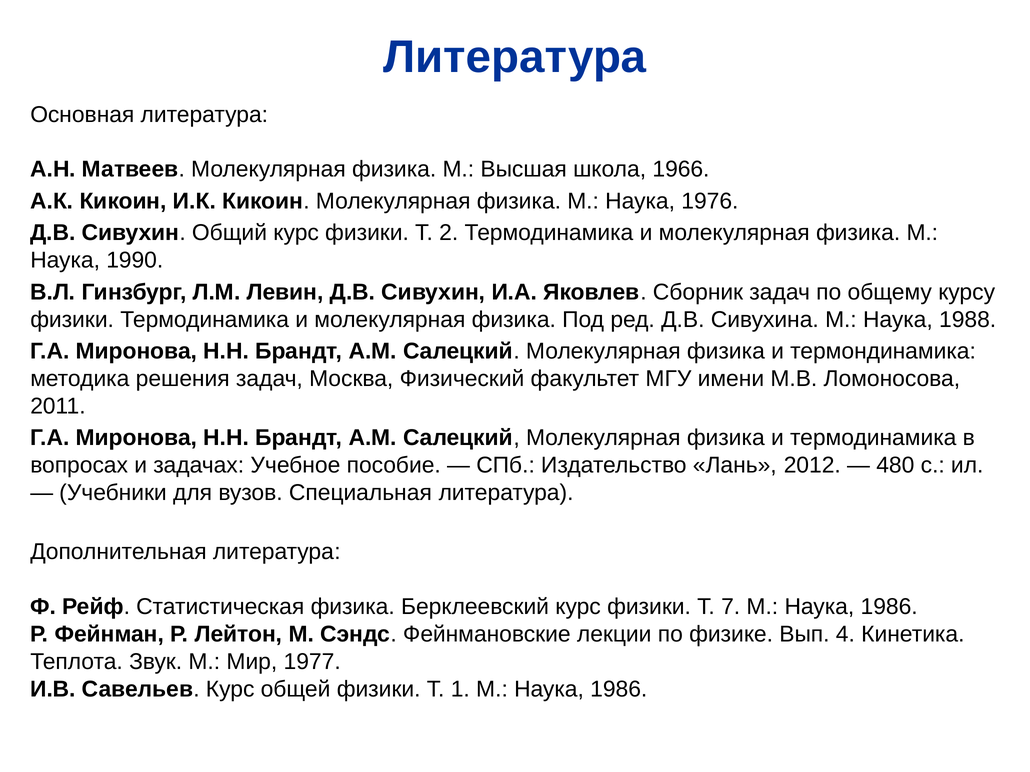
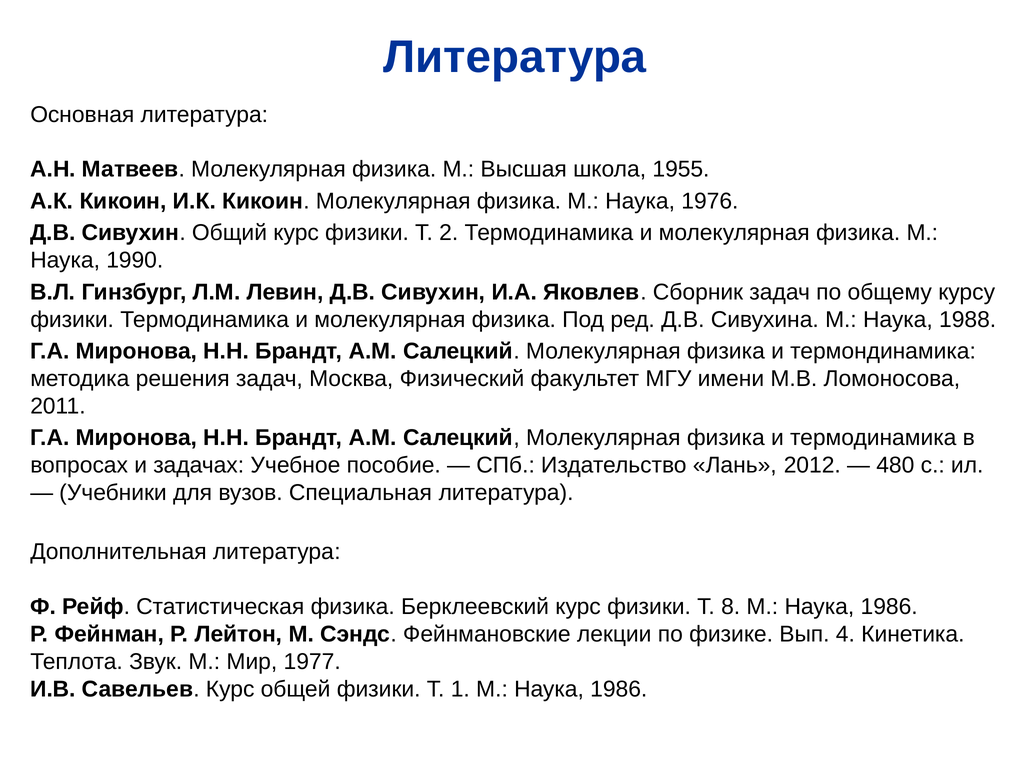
1966: 1966 -> 1955
7: 7 -> 8
